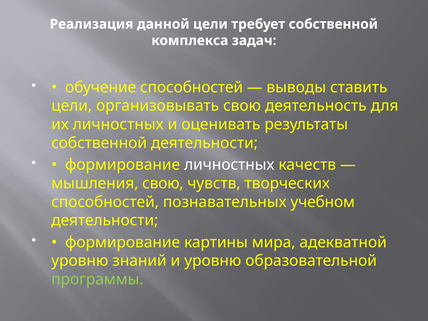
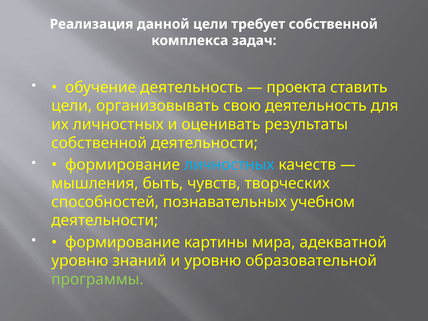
обучение способностей: способностей -> деятельность
выводы: выводы -> проекта
личностных at (229, 165) colour: white -> light blue
мышления свою: свою -> быть
